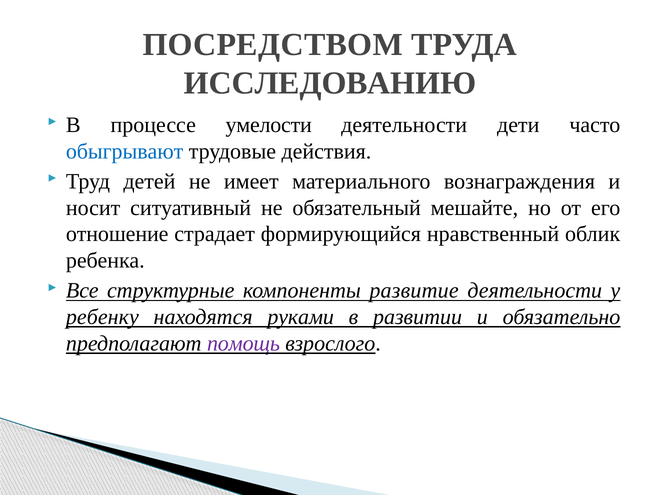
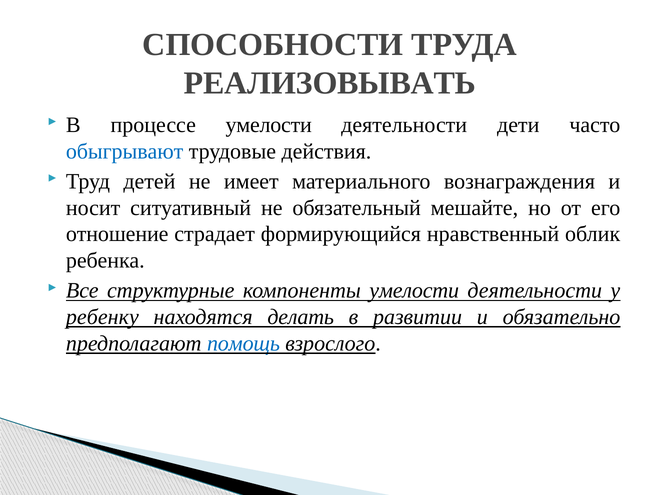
ПОСРЕДСТВОМ: ПОСРЕДСТВОМ -> СПОСОБНОСТИ
ИССЛЕДОВАНИЮ: ИССЛЕДОВАНИЮ -> РЕАЛИЗОВЫВАТЬ
компоненты развитие: развитие -> умелости
руками: руками -> делать
помощь colour: purple -> blue
